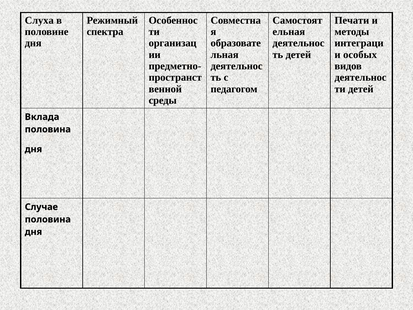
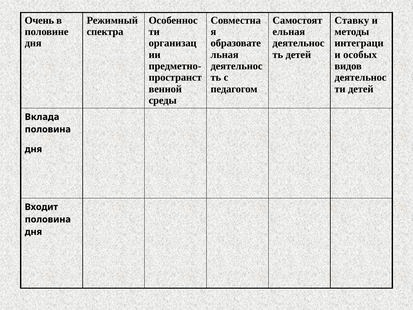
Слуха: Слуха -> Очень
Печати: Печати -> Ставку
Случае: Случае -> Входит
